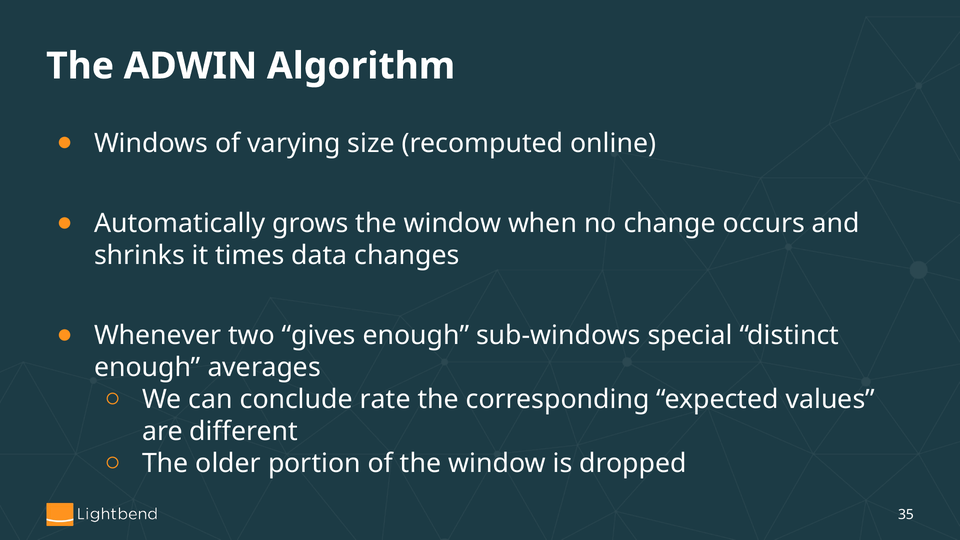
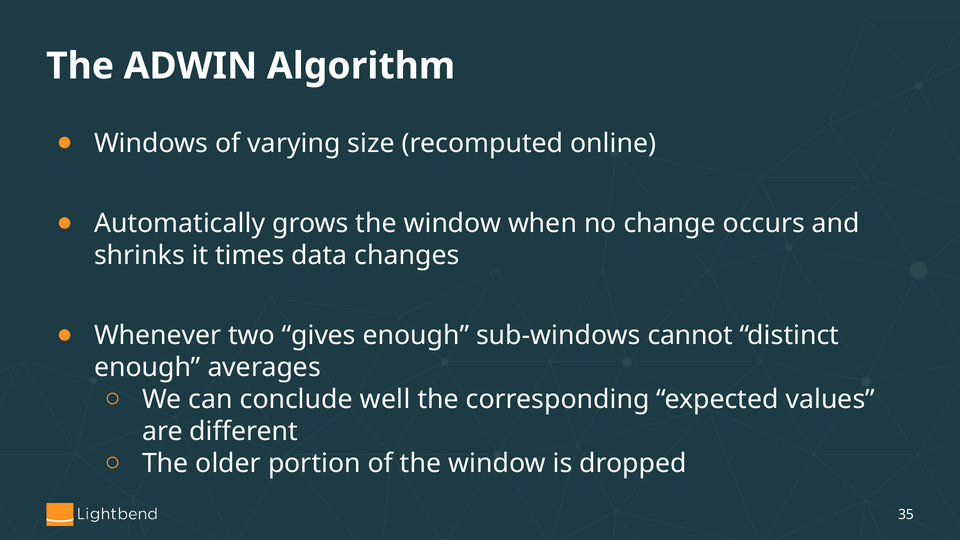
special: special -> cannot
rate: rate -> well
